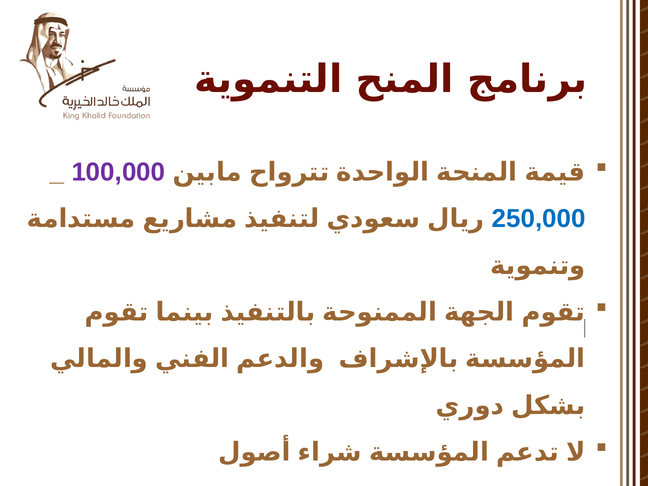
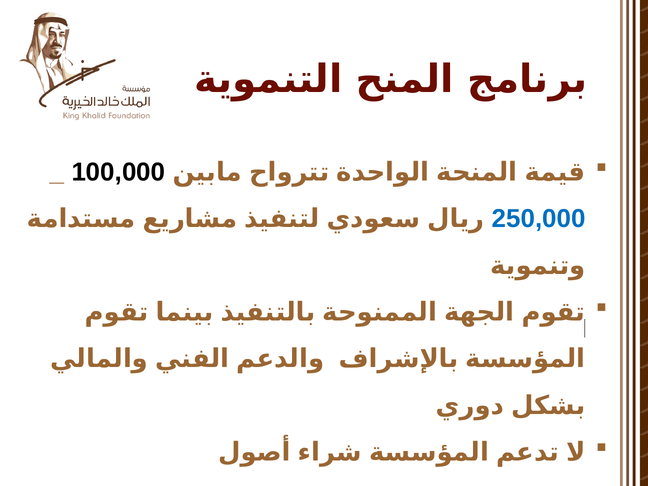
100,000 colour: purple -> black
